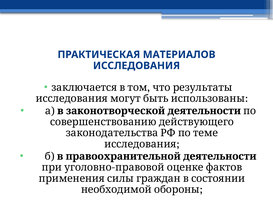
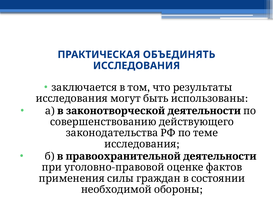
МАТЕРИАЛОВ: МАТЕРИАЛОВ -> ОБЪЕДИНЯТЬ
